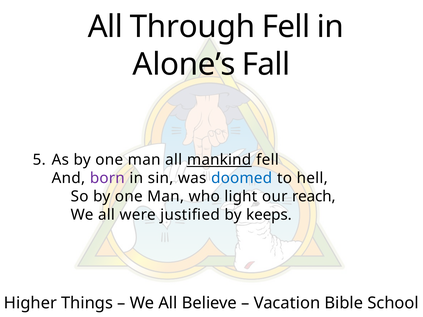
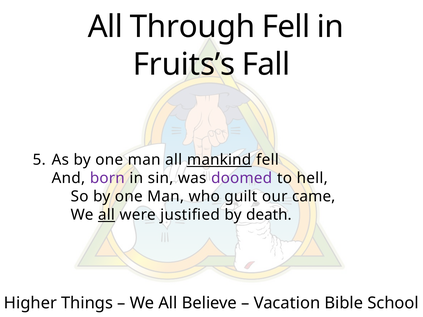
Alone’s: Alone’s -> Fruits’s
doomed colour: blue -> purple
light: light -> guilt
reach: reach -> came
all at (106, 215) underline: none -> present
keeps: keeps -> death
